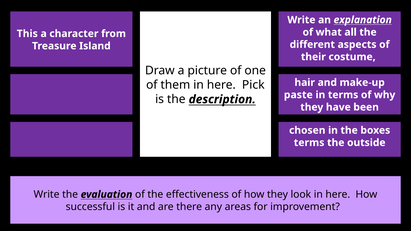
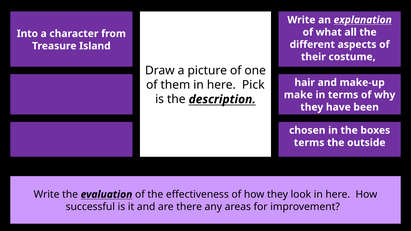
This: This -> Into
paste: paste -> make
